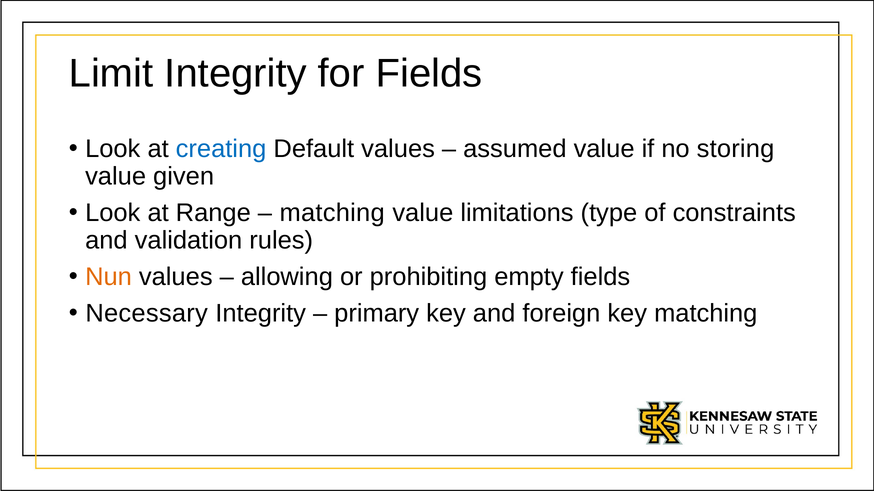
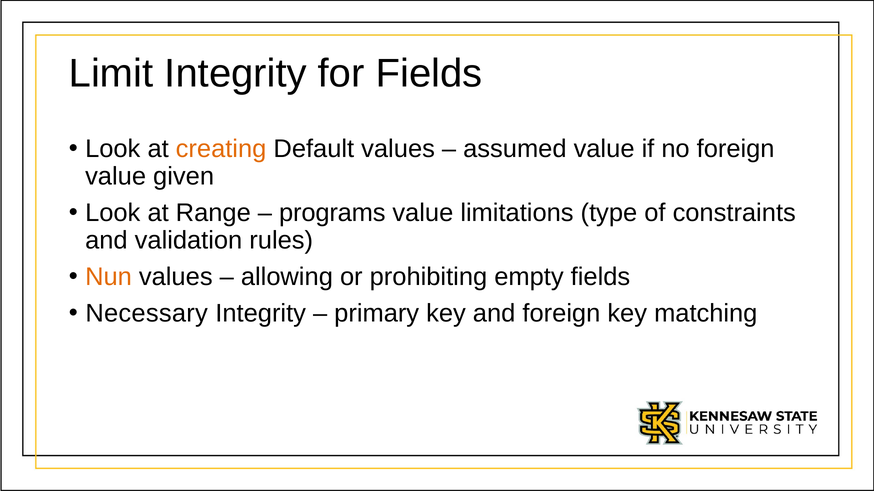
creating colour: blue -> orange
no storing: storing -> foreign
matching at (332, 213): matching -> programs
